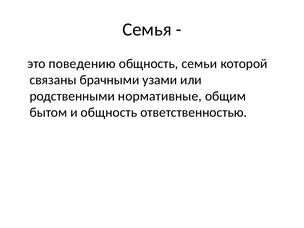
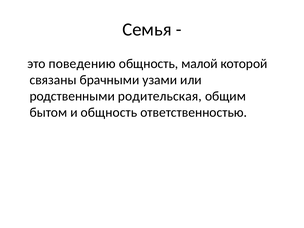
семьи: семьи -> малой
нормативные: нормативные -> родительская
